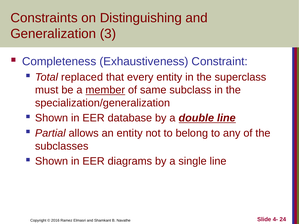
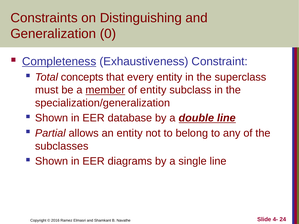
3: 3 -> 0
Completeness underline: none -> present
replaced: replaced -> concepts
of same: same -> entity
